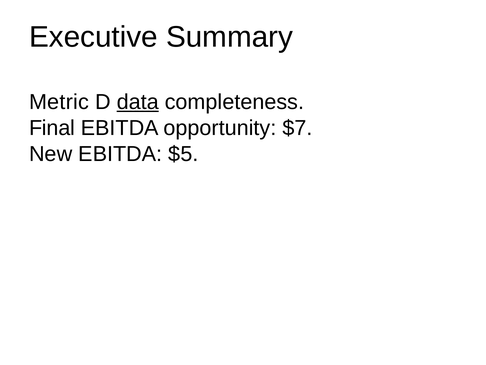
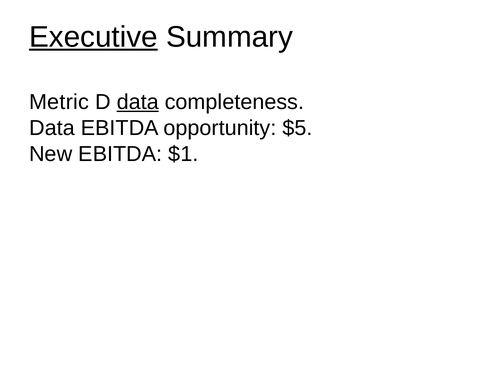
Executive underline: none -> present
Final at (52, 128): Final -> Data
$7: $7 -> $5
$5: $5 -> $1
